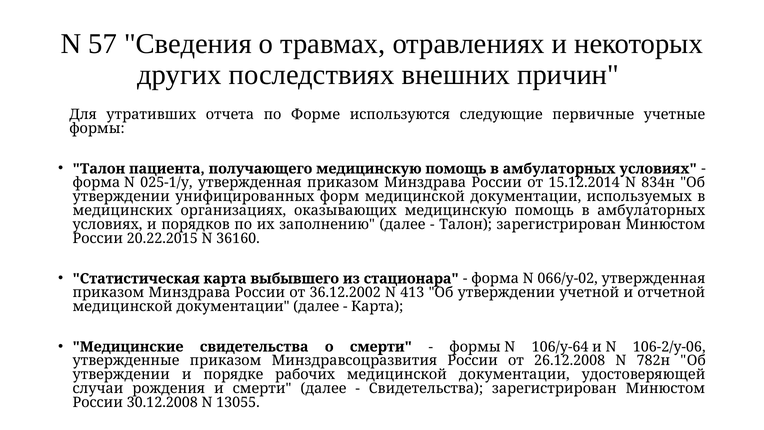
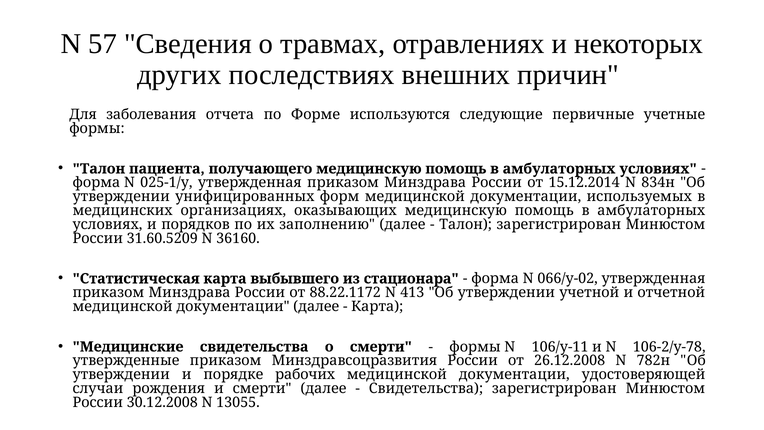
утративших: утративших -> заболевания
20.22.2015: 20.22.2015 -> 31.60.5209
36.12.2002: 36.12.2002 -> 88.22.1172
106/у-64: 106/у-64 -> 106/у-11
106-2/у-06: 106-2/у-06 -> 106-2/у-78
